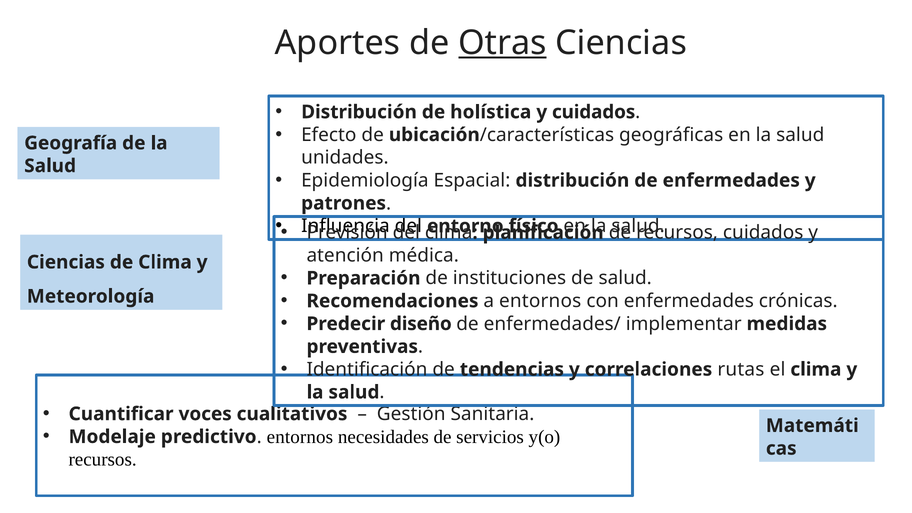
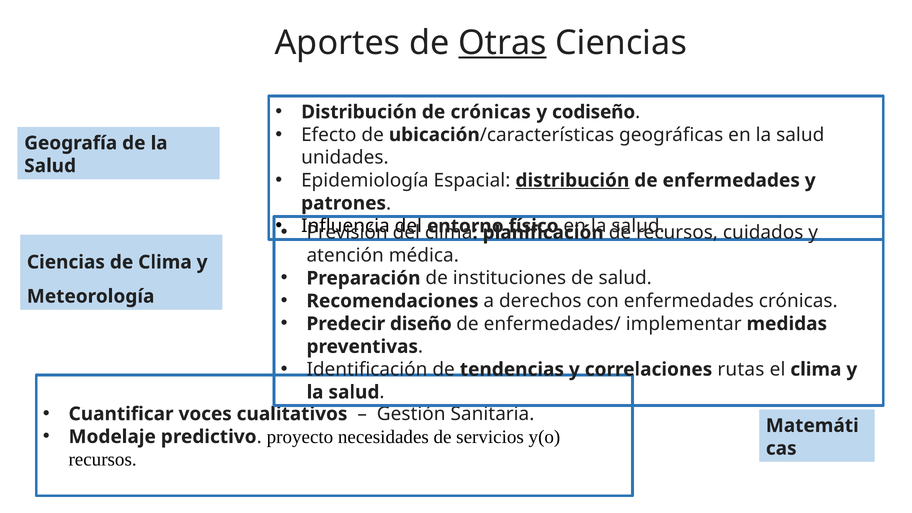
de holística: holística -> crónicas
y cuidados: cuidados -> codiseño
distribución at (572, 180) underline: none -> present
a entornos: entornos -> derechos
entornos at (300, 437): entornos -> proyecto
